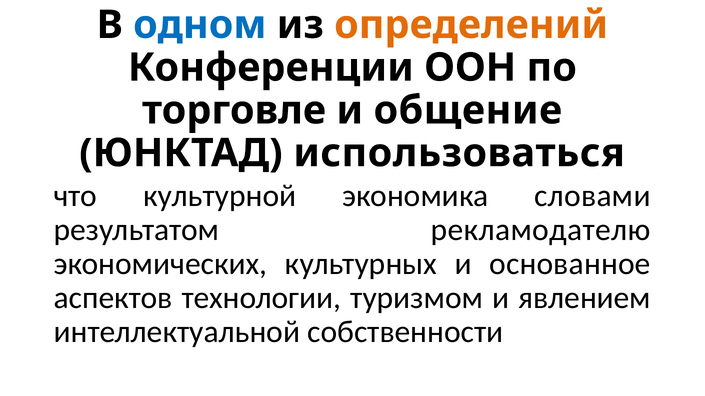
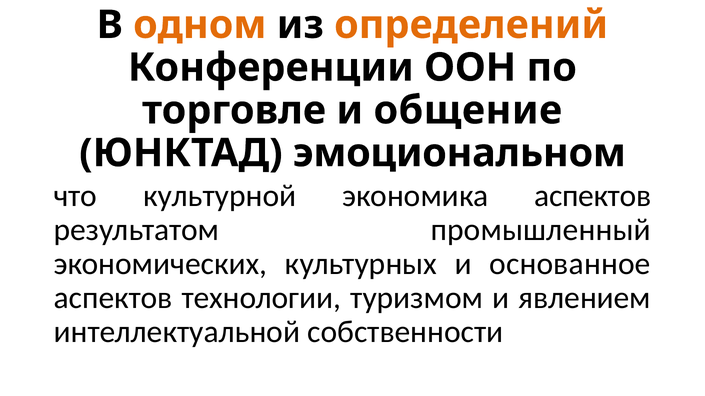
одном colour: blue -> orange
использоваться: использоваться -> эмоциональном
экономика словами: словами -> аспектов
рекламодателю: рекламодателю -> промышленный
